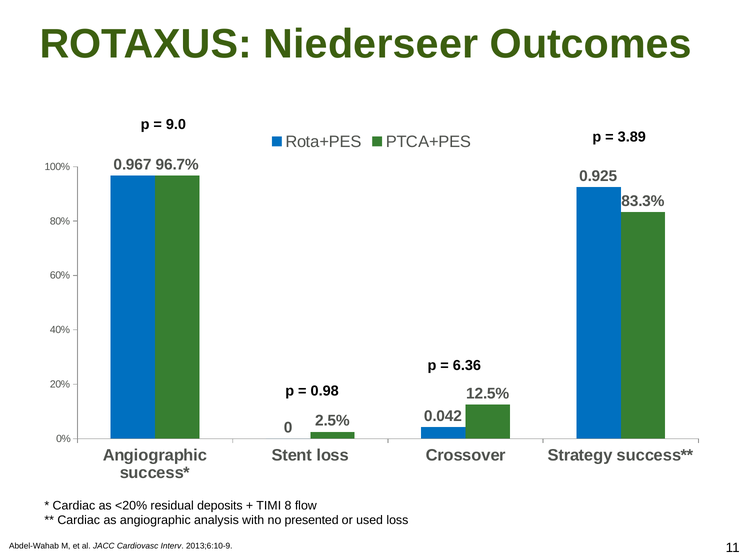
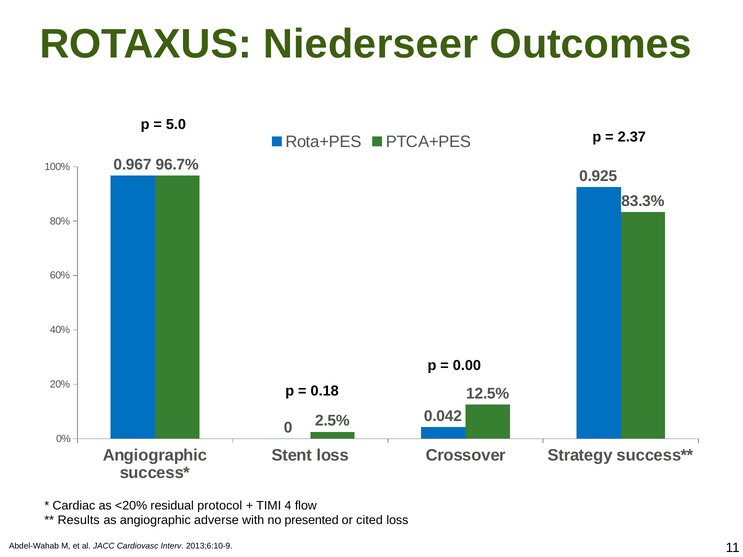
9.0: 9.0 -> 5.0
3.89: 3.89 -> 2.37
6.36: 6.36 -> 0.00
0.98: 0.98 -> 0.18
deposits: deposits -> protocol
8: 8 -> 4
Cardiac at (79, 521): Cardiac -> Results
analysis: analysis -> adverse
used: used -> cited
